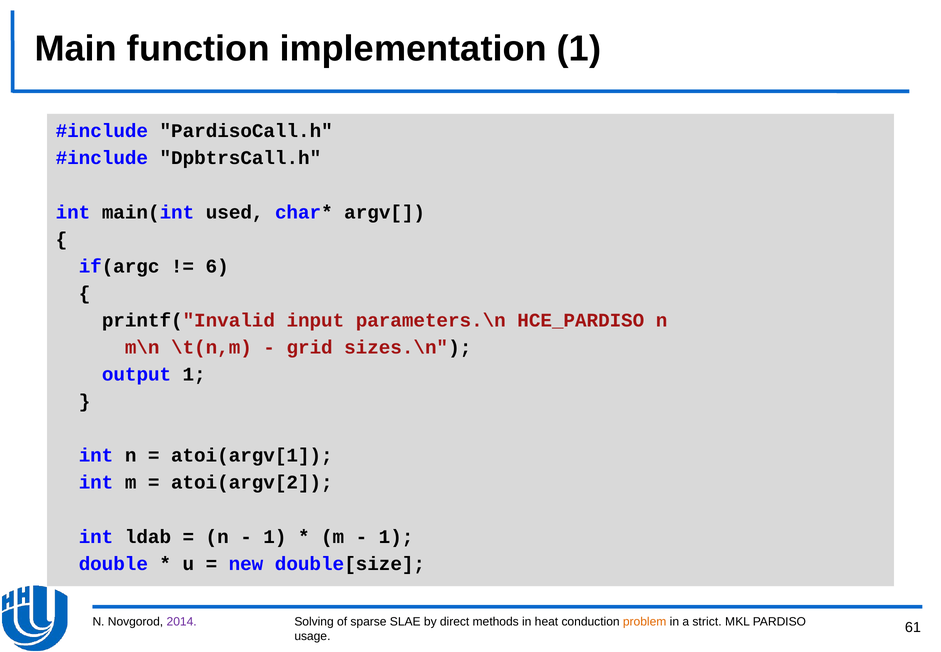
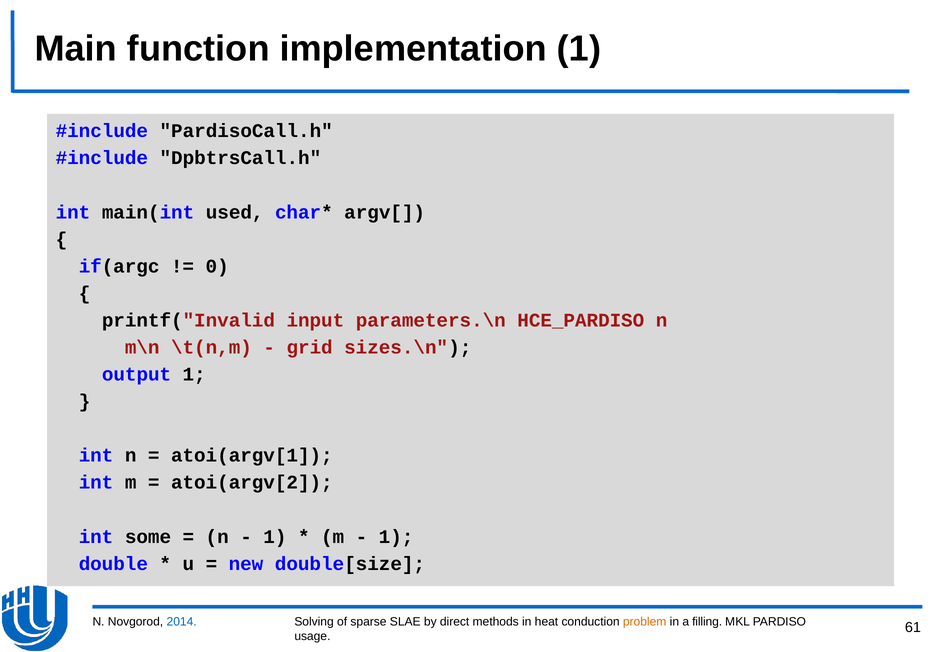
6: 6 -> 0
ldab: ldab -> some
2014 colour: purple -> blue
strict: strict -> filling
